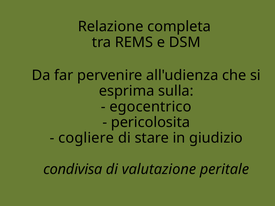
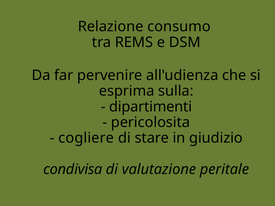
completa: completa -> consumo
egocentrico: egocentrico -> dipartimenti
